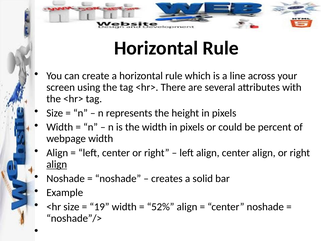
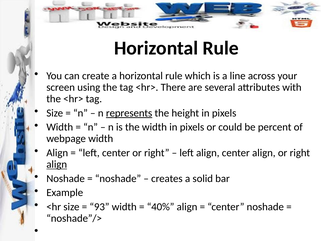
represents underline: none -> present
19: 19 -> 93
52%: 52% -> 40%
